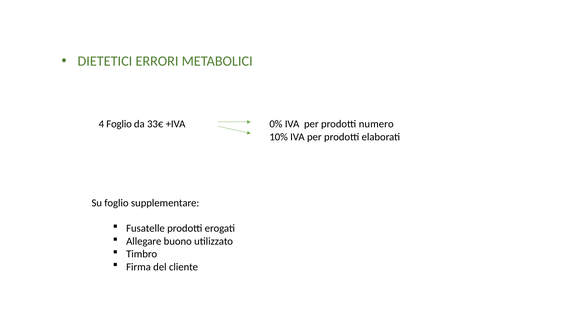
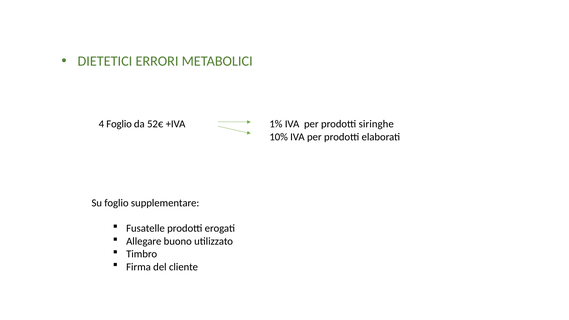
33€: 33€ -> 52€
0%: 0% -> 1%
numero: numero -> siringhe
